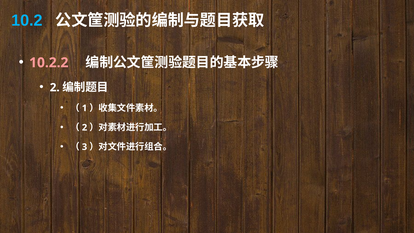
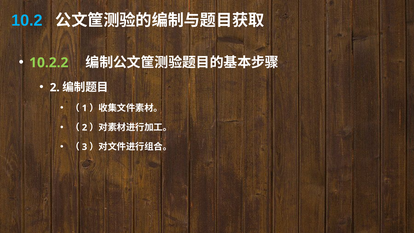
10.2.2 colour: pink -> light green
